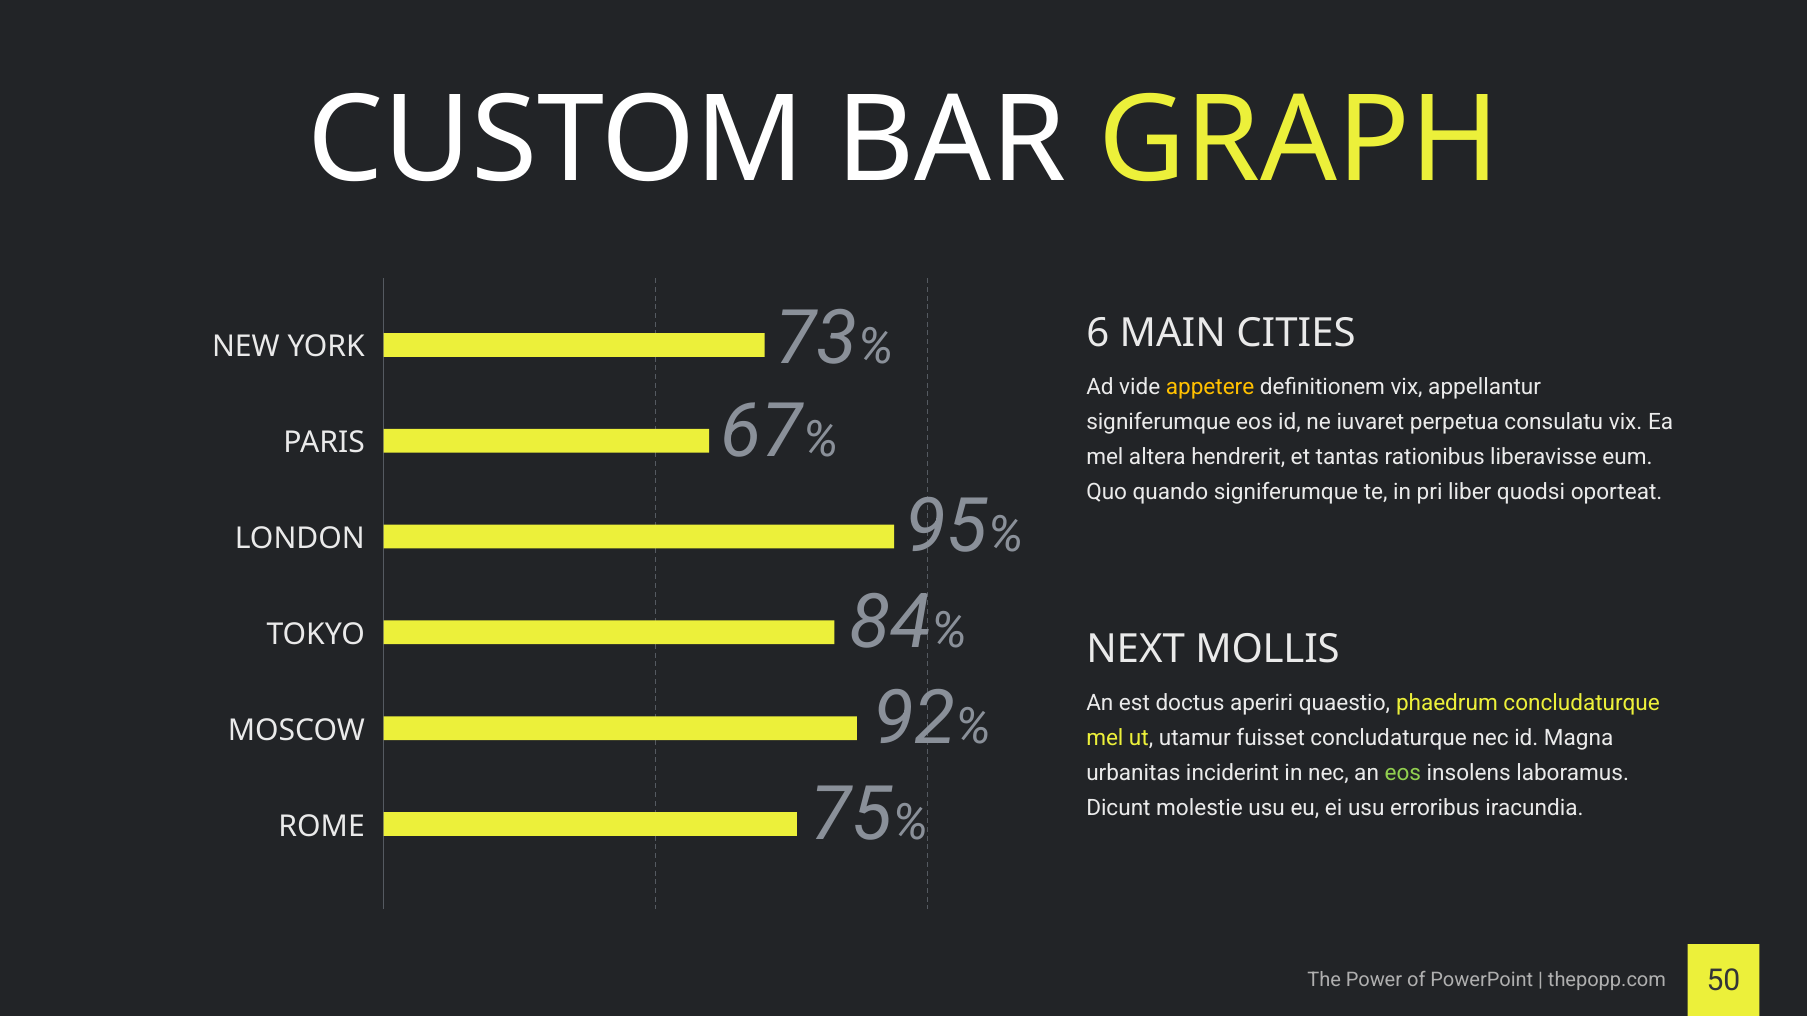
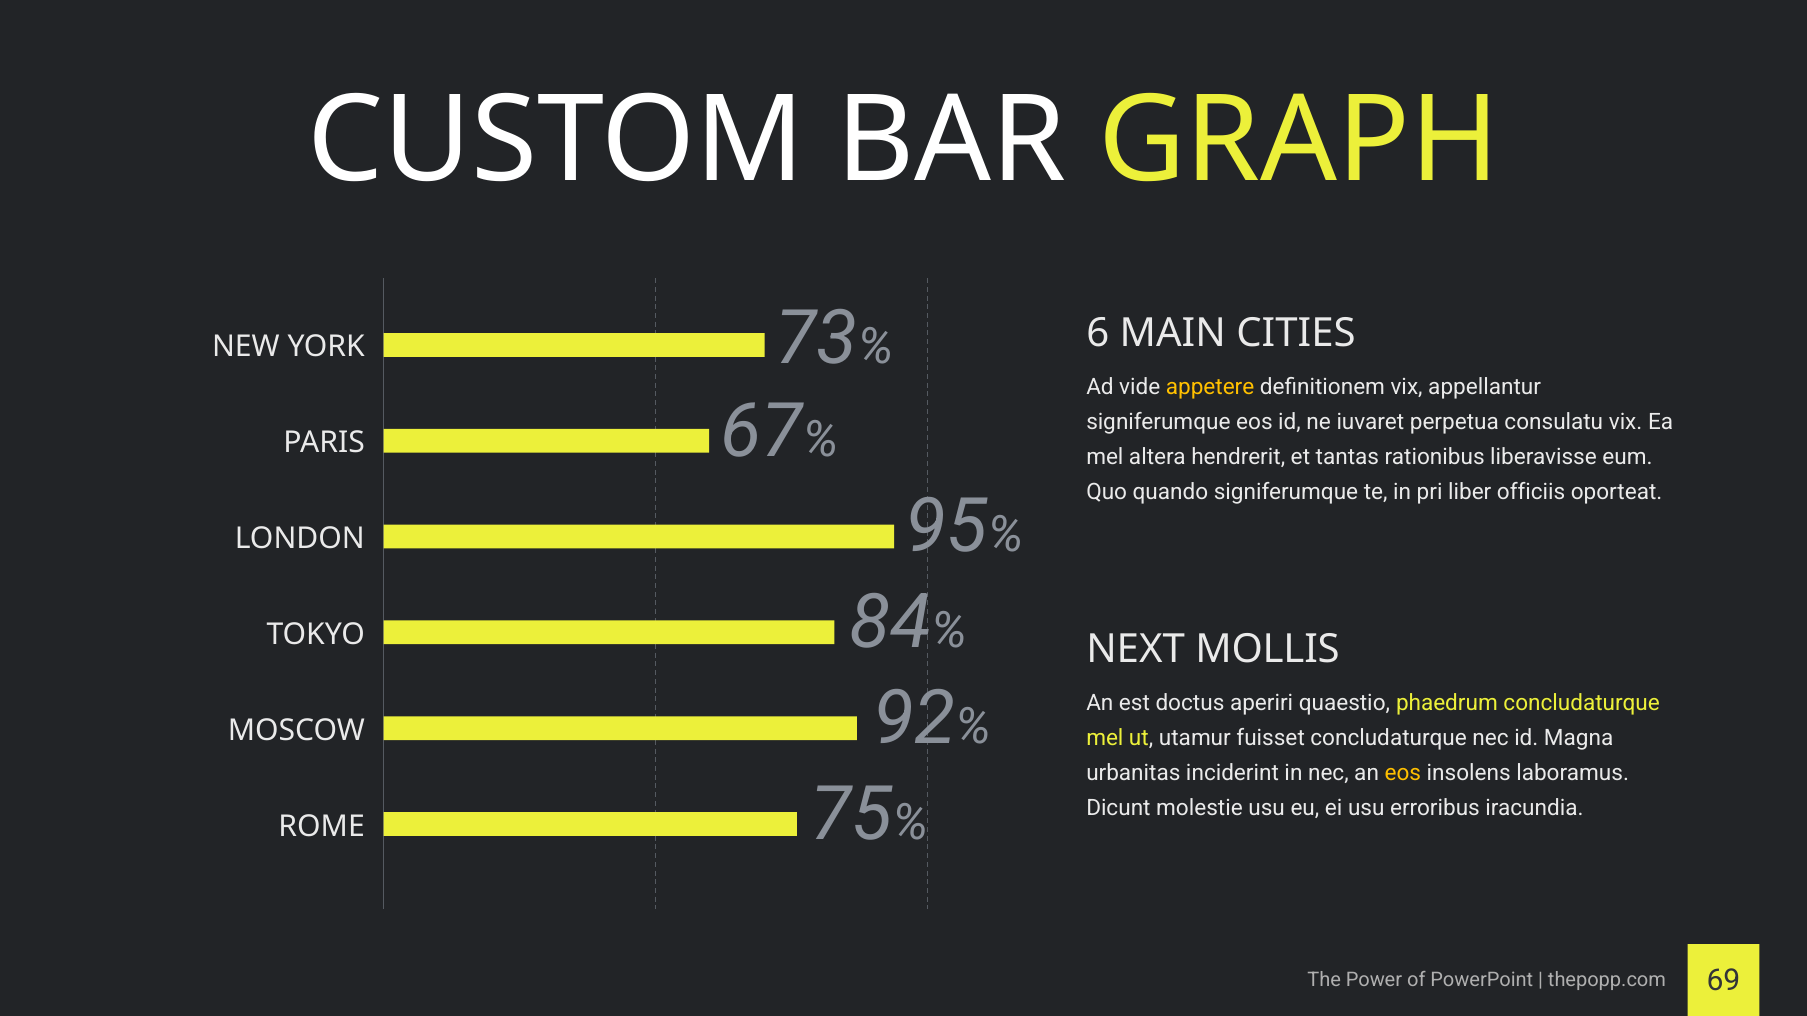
quodsi: quodsi -> officiis
eos at (1403, 774) colour: light green -> yellow
50: 50 -> 69
